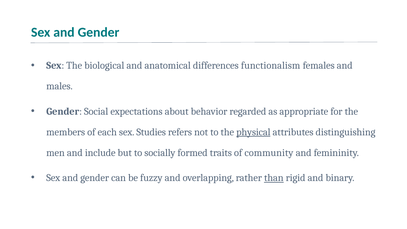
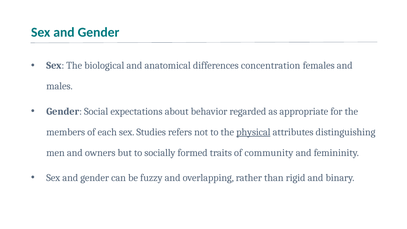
functionalism: functionalism -> concentration
include: include -> owners
than underline: present -> none
